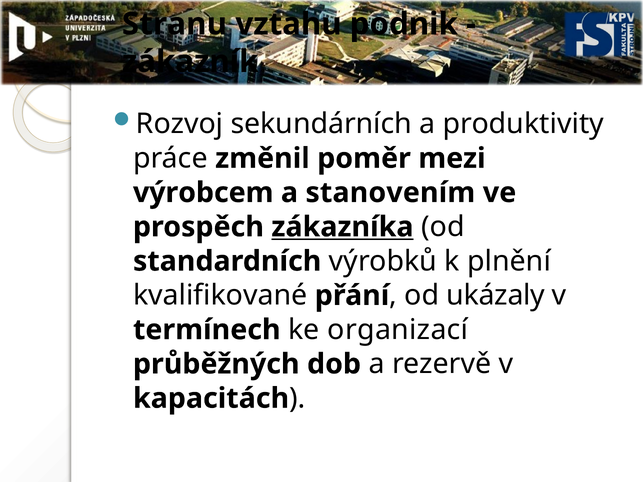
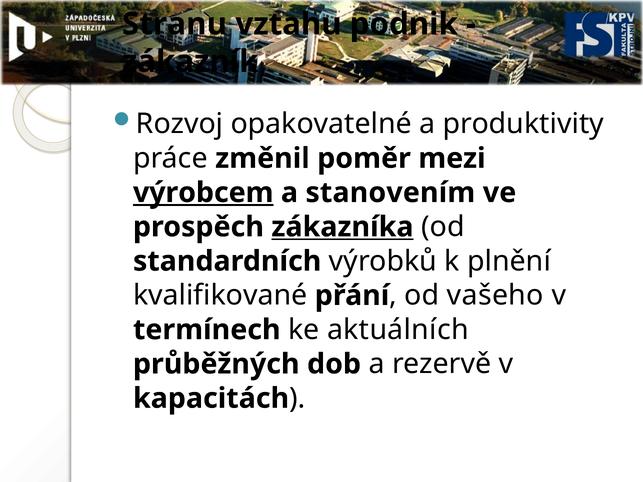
sekundárních: sekundárních -> opakovatelné
výrobcem underline: none -> present
ukázaly: ukázaly -> vašeho
organizací: organizací -> aktuálních
